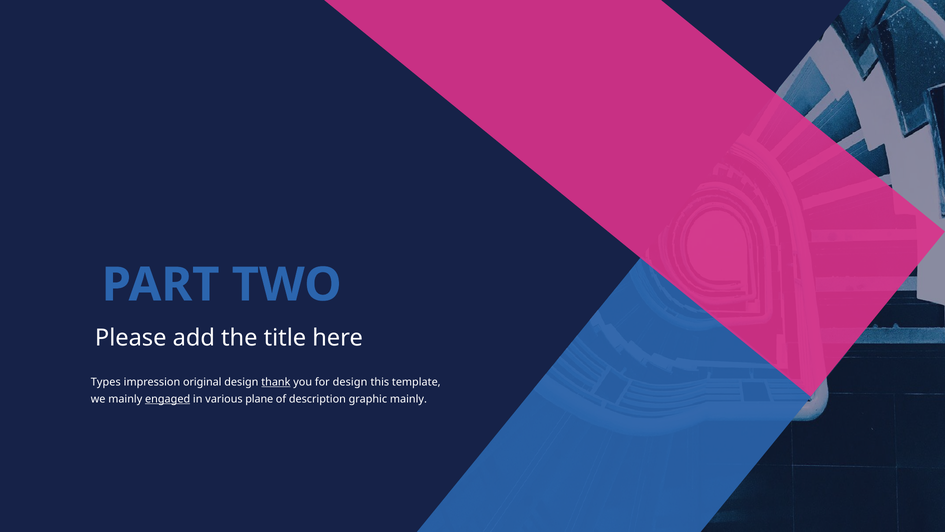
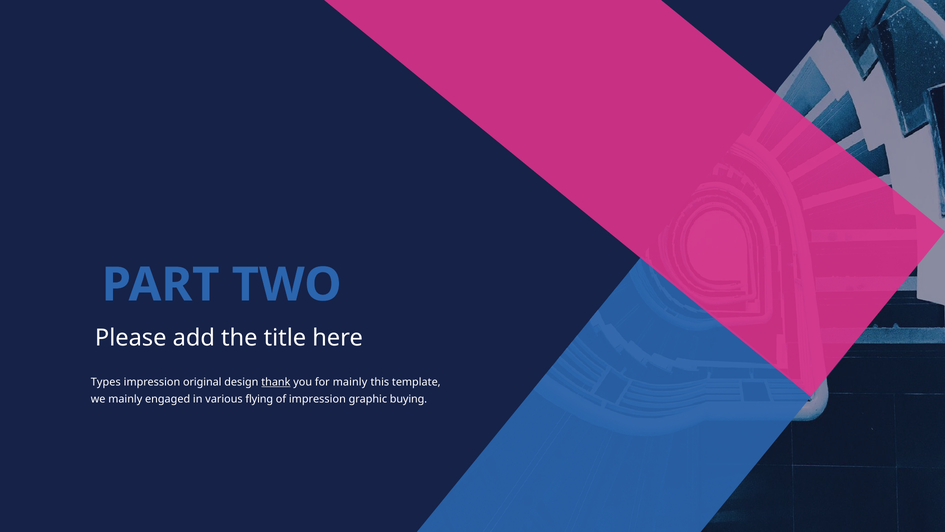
for design: design -> mainly
engaged underline: present -> none
plane: plane -> flying
of description: description -> impression
graphic mainly: mainly -> buying
